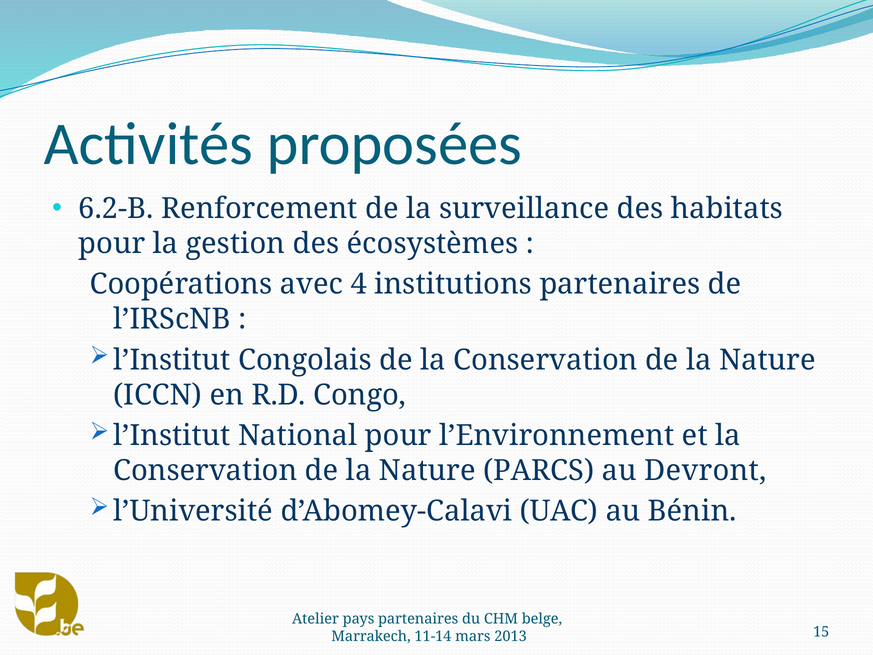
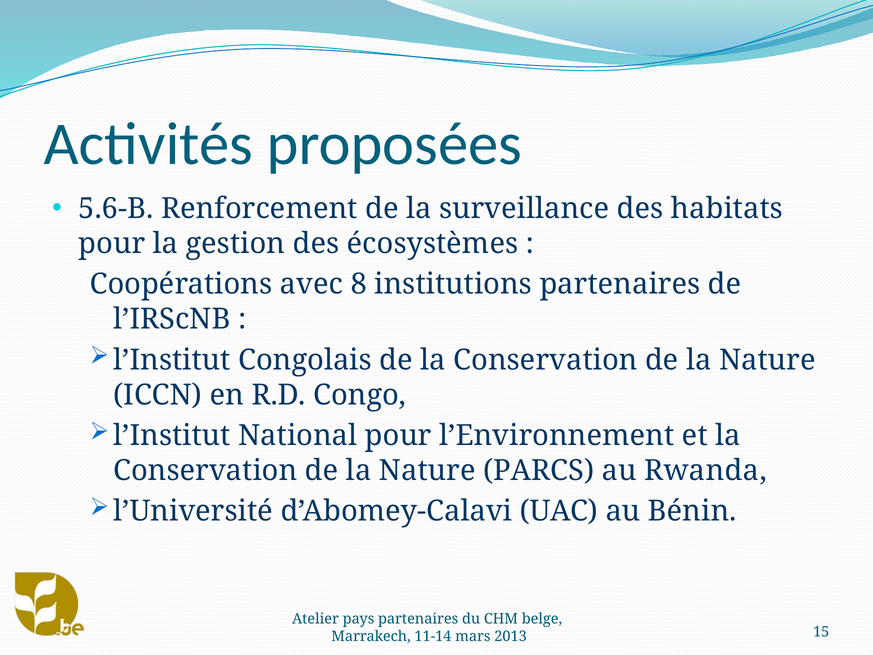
6.2-B: 6.2-B -> 5.6-B
4: 4 -> 8
Devront: Devront -> Rwanda
